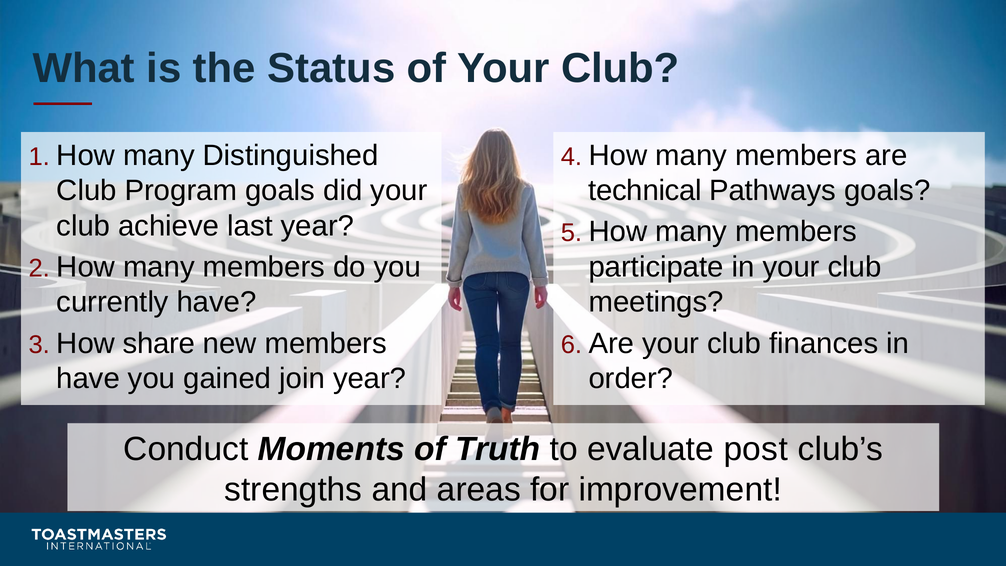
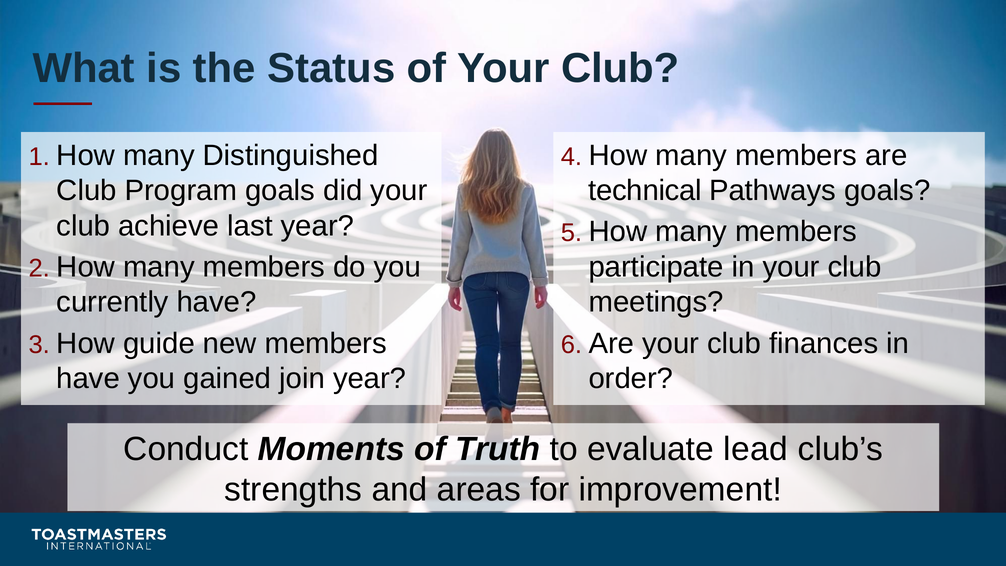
share: share -> guide
post: post -> lead
